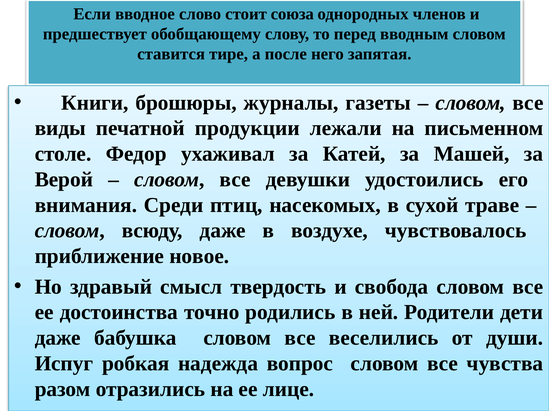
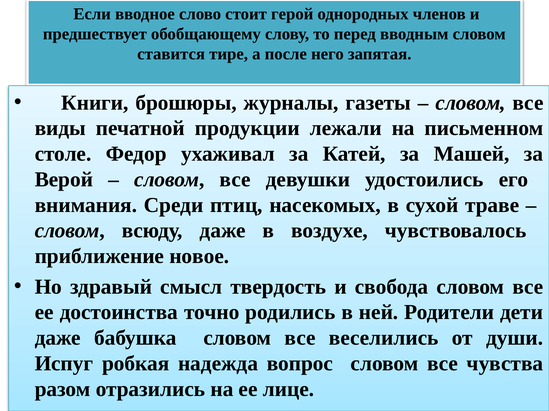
союза: союза -> герой
